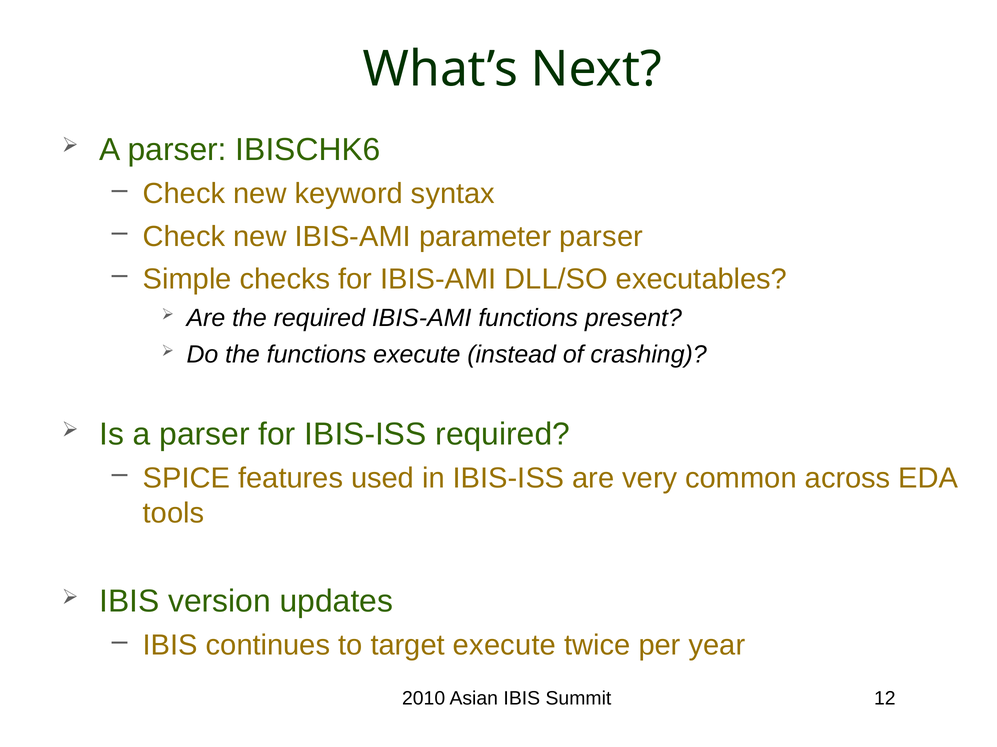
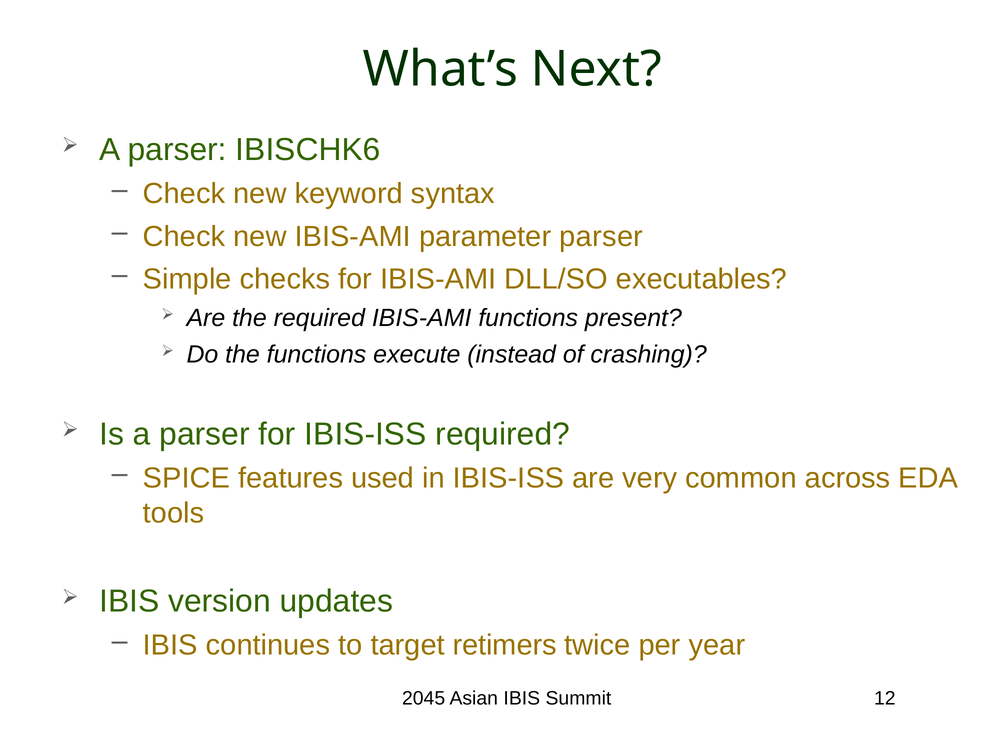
target execute: execute -> retimers
2010: 2010 -> 2045
